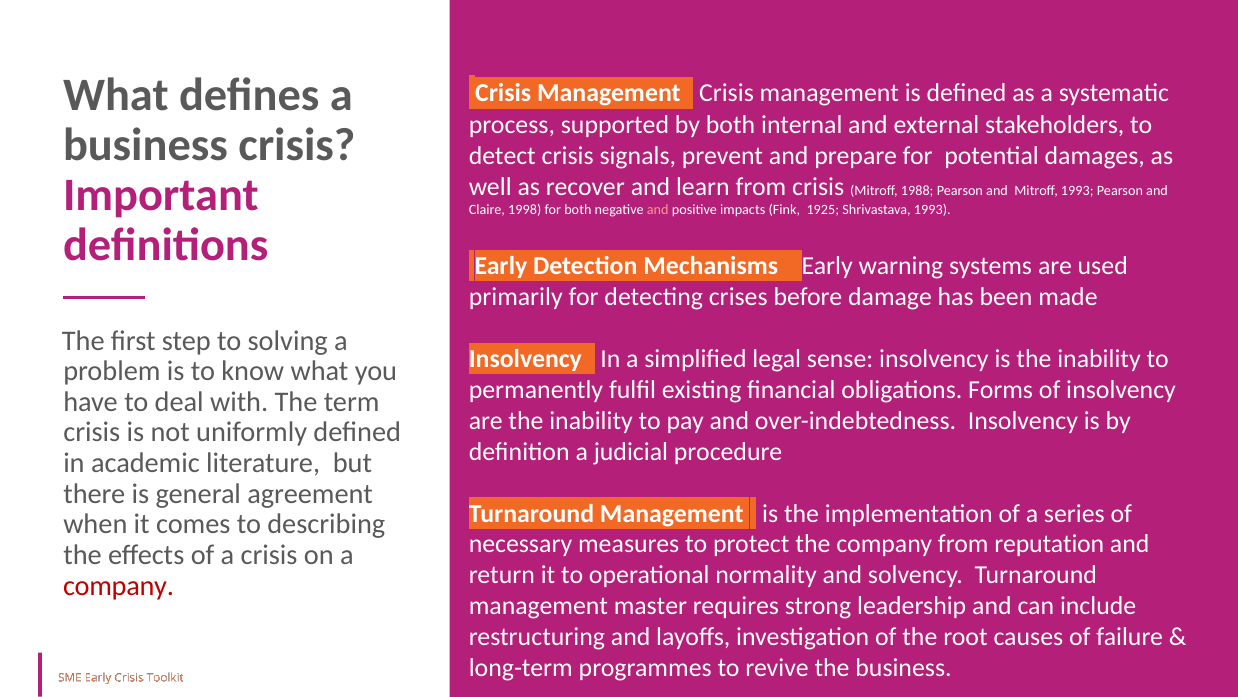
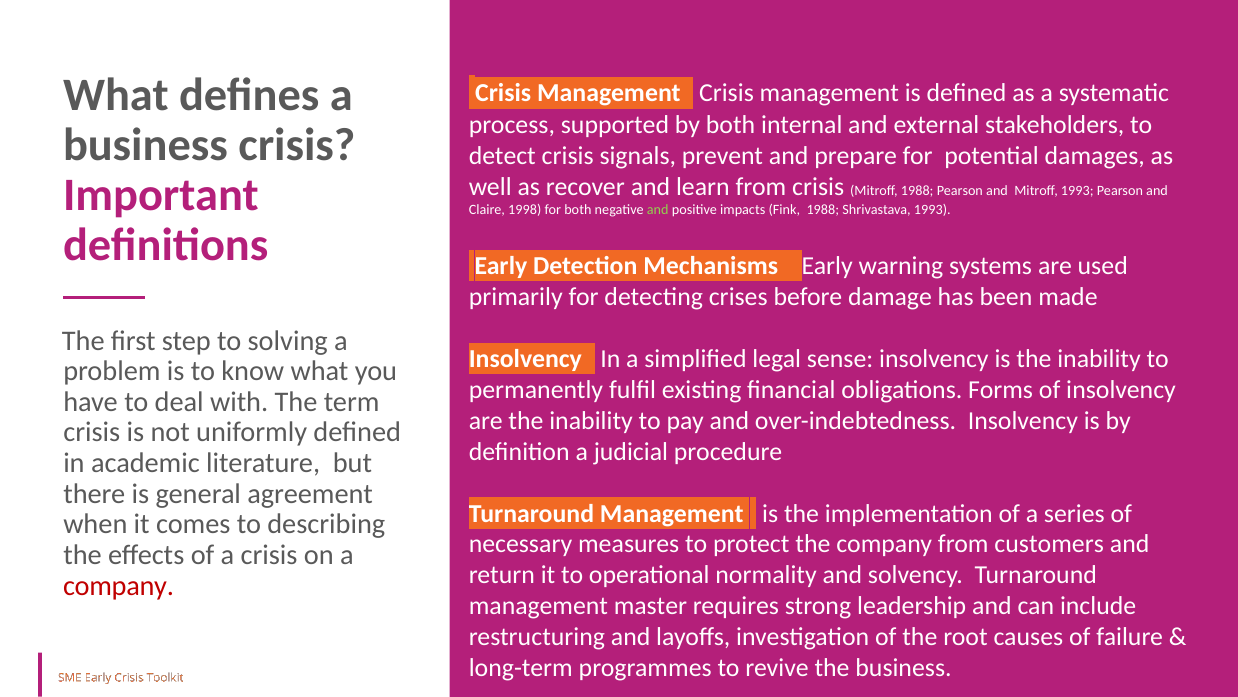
and at (658, 210) colour: pink -> light green
Fink 1925: 1925 -> 1988
reputation: reputation -> customers
